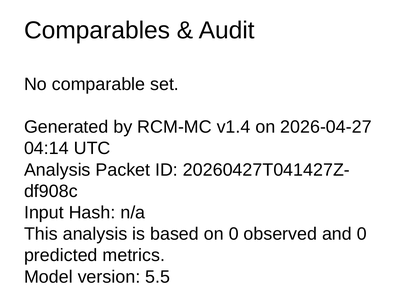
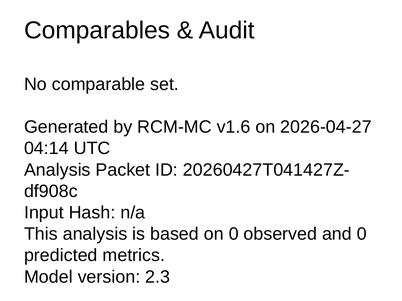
v1.4: v1.4 -> v1.6
5.5: 5.5 -> 2.3
